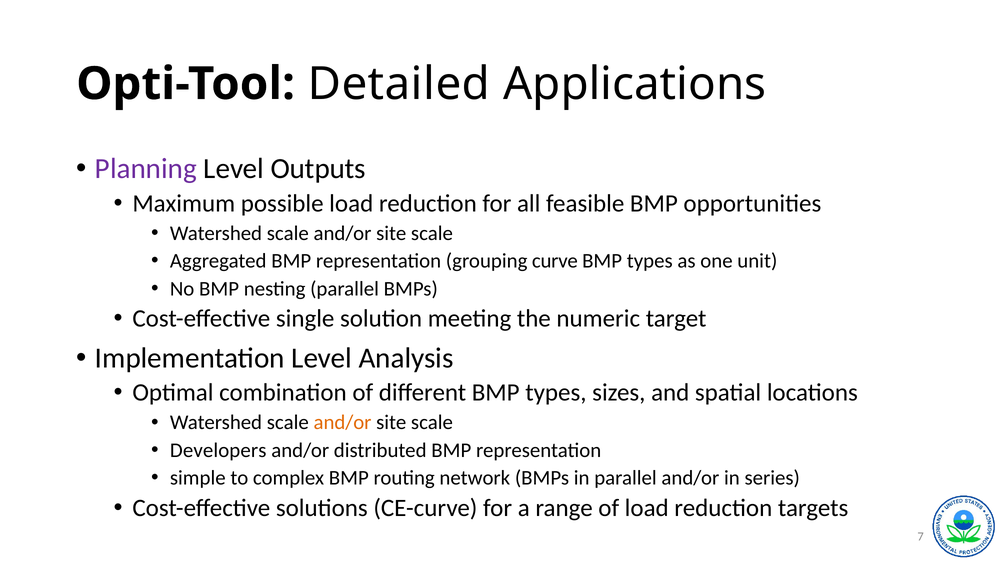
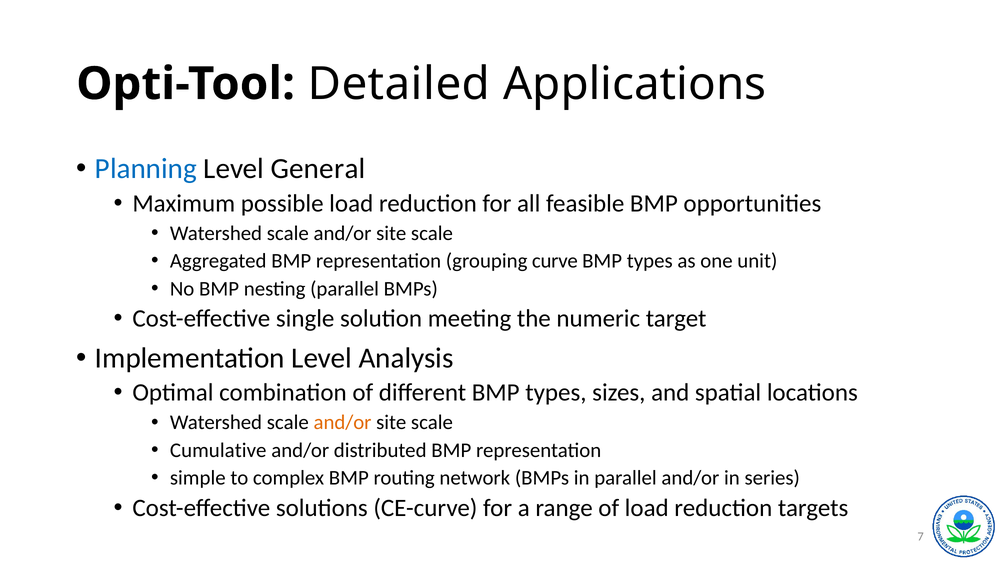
Planning colour: purple -> blue
Outputs: Outputs -> General
Developers: Developers -> Cumulative
